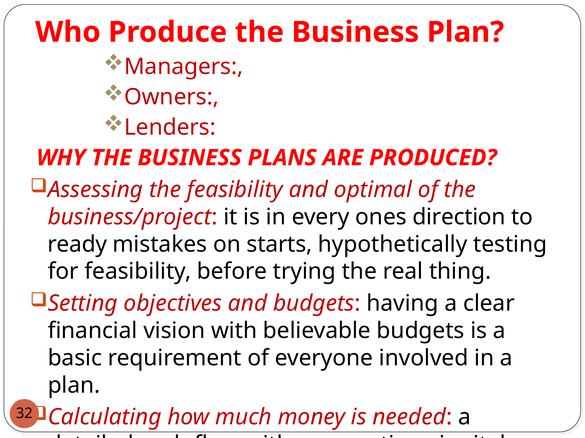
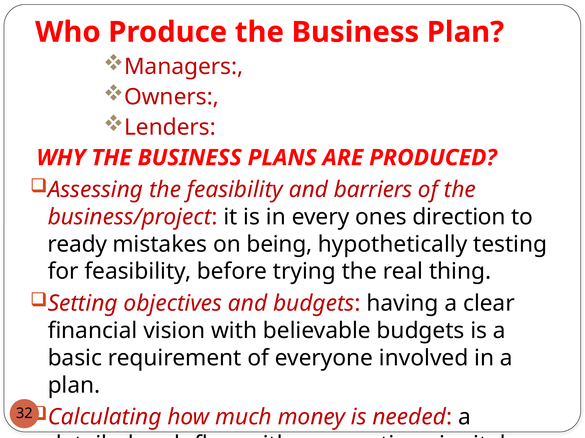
optimal: optimal -> barriers
starts: starts -> being
